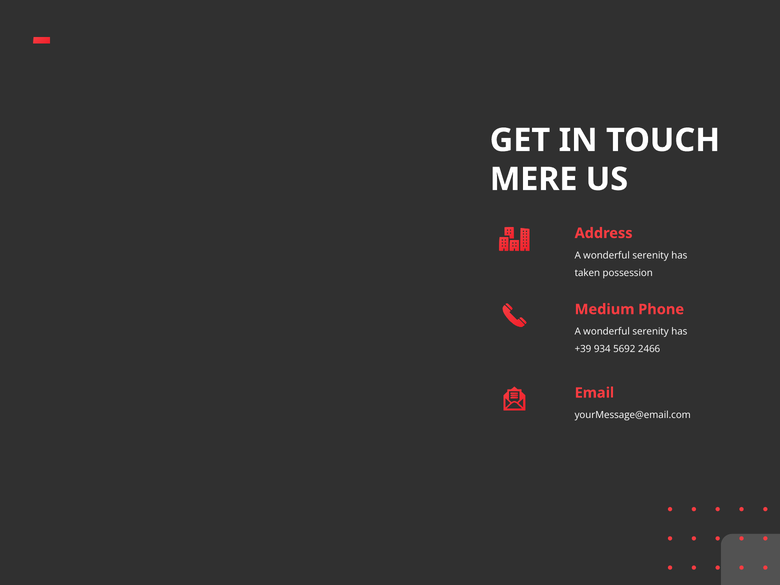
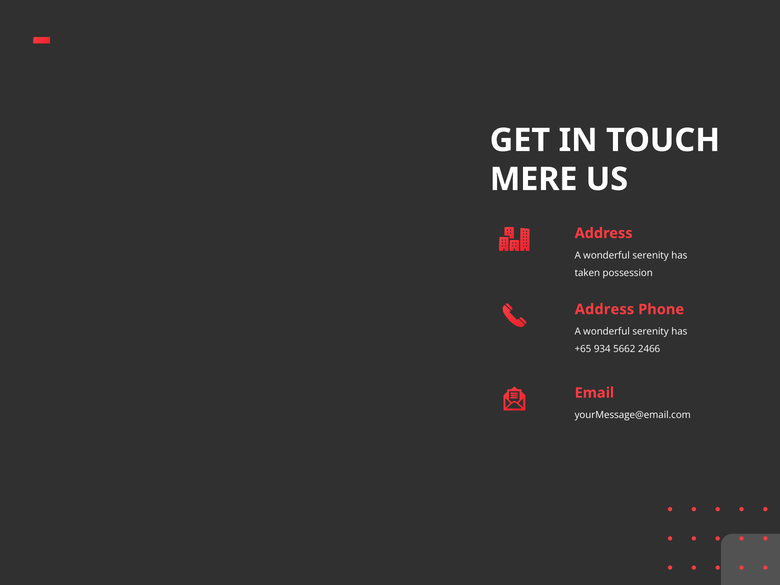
Medium at (605, 309): Medium -> Address
+39: +39 -> +65
5692: 5692 -> 5662
